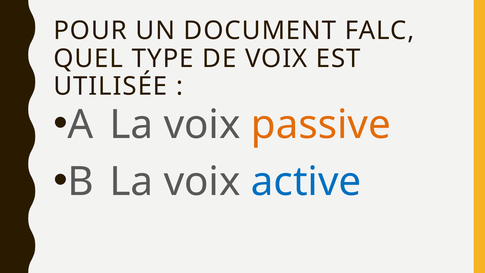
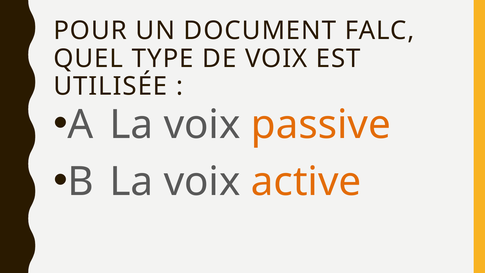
active colour: blue -> orange
